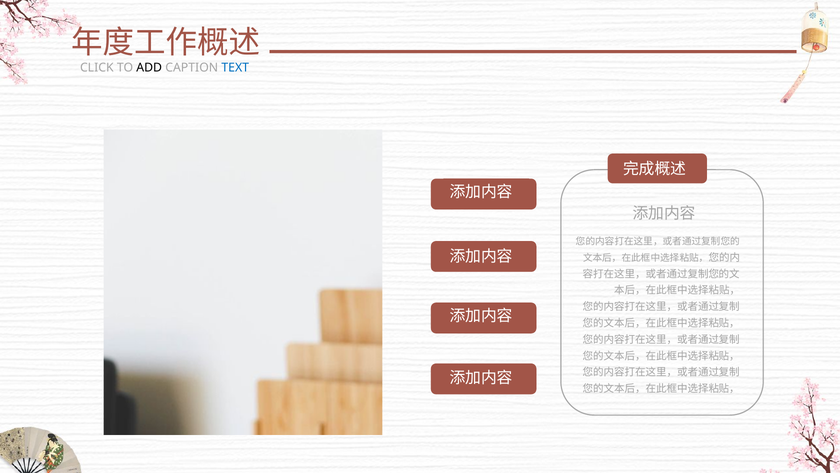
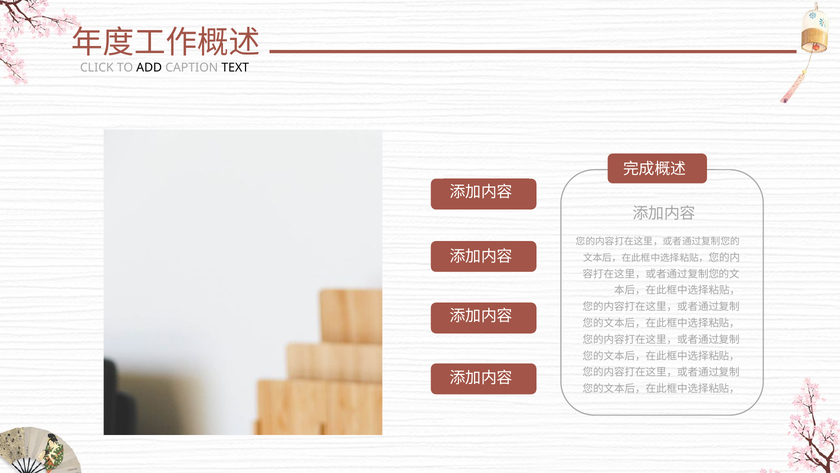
TEXT colour: blue -> black
